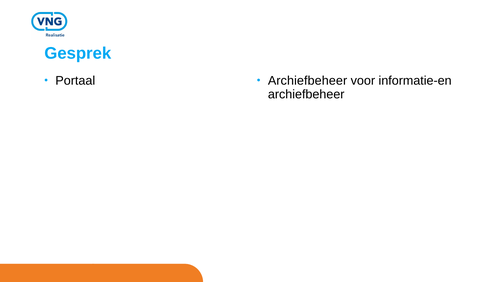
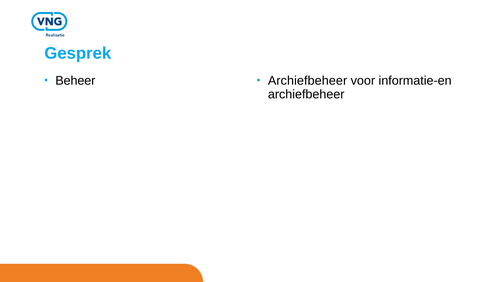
Portaal: Portaal -> Beheer
